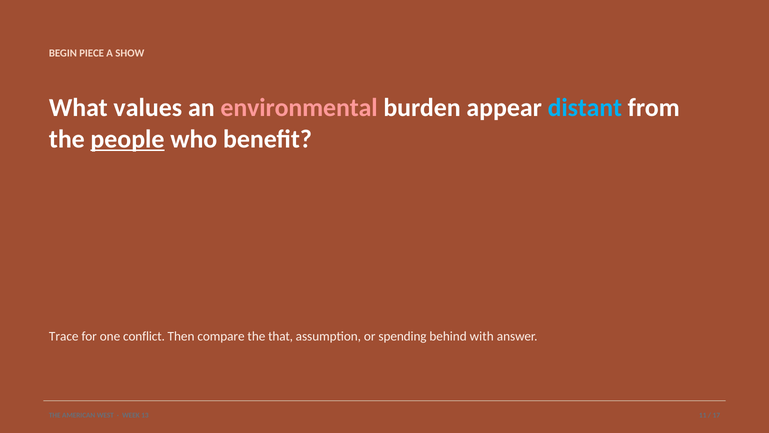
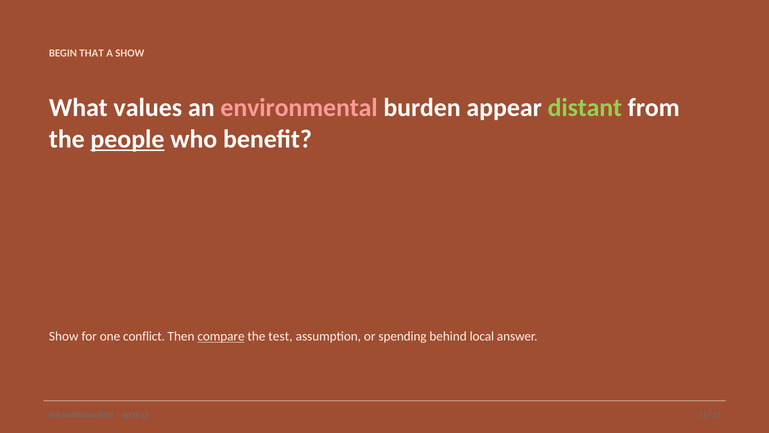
PIECE: PIECE -> THAT
distant colour: light blue -> light green
Trace at (64, 336): Trace -> Show
compare underline: none -> present
that: that -> test
with: with -> local
